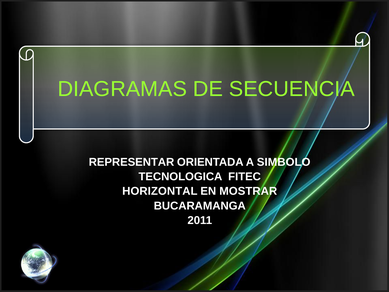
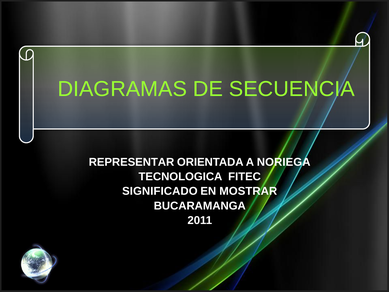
SIMBOLO: SIMBOLO -> NORIEGA
HORIZONTAL: HORIZONTAL -> SIGNIFICADO
